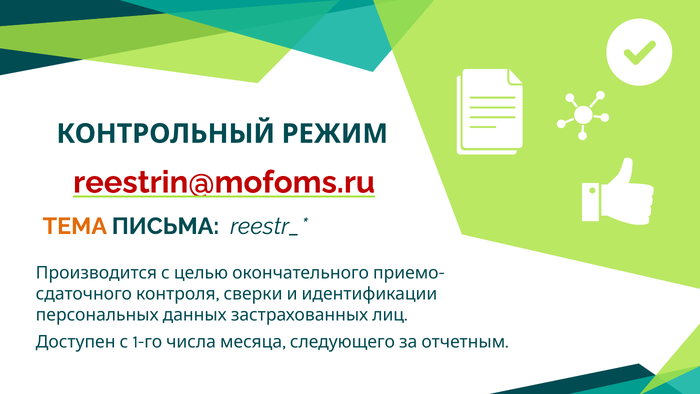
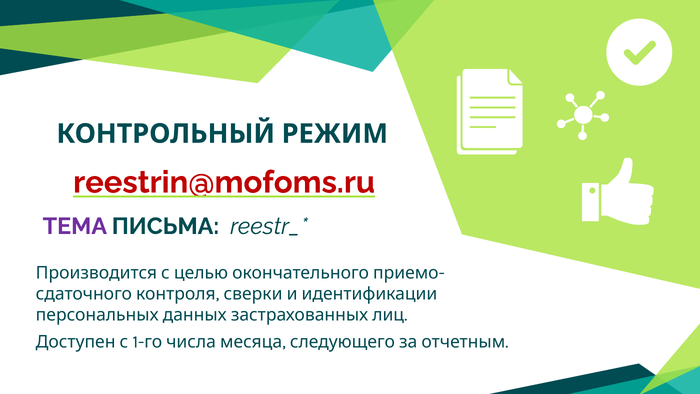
ТЕМА colour: orange -> purple
